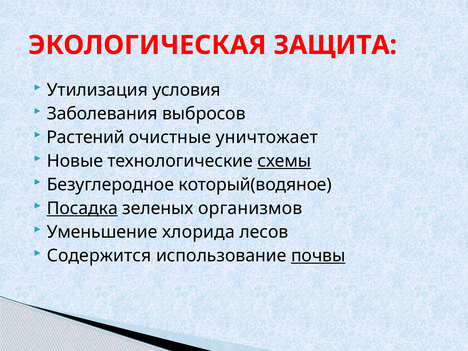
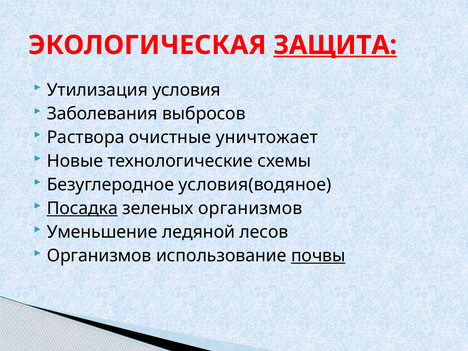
ЗАЩИТА underline: none -> present
Растений: Растений -> Раствора
схемы underline: present -> none
который(водяное: который(водяное -> условия(водяное
хлорида: хлорида -> ледяной
Содержится at (99, 256): Содержится -> Организмов
